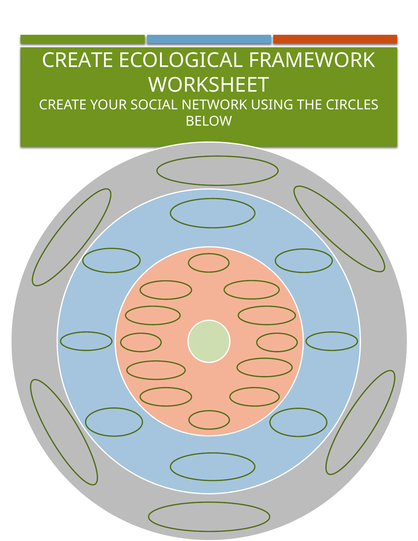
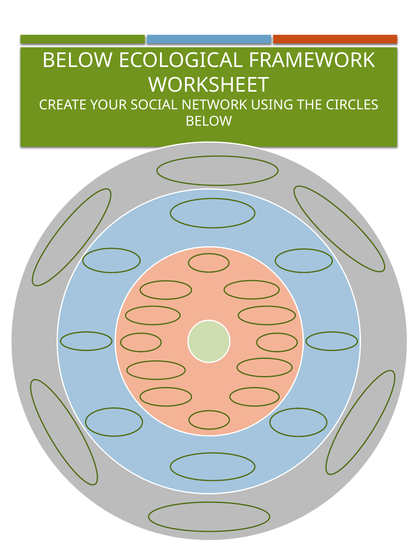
CREATE at (78, 60): CREATE -> BELOW
